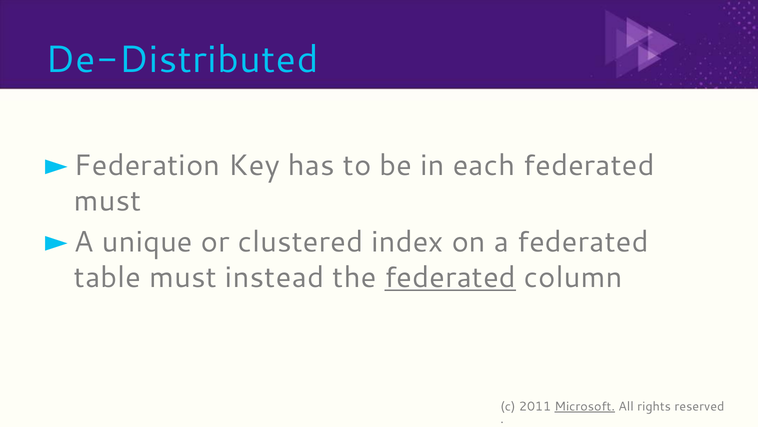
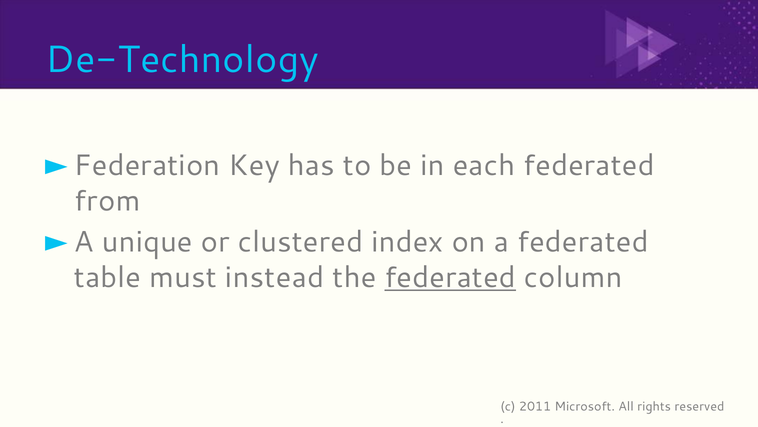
De-Distributed: De-Distributed -> De-Technology
must at (108, 200): must -> from
Microsoft underline: present -> none
